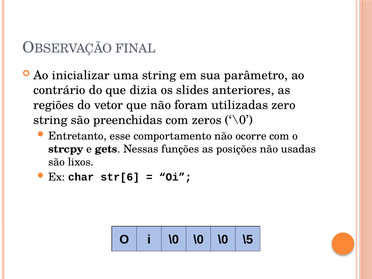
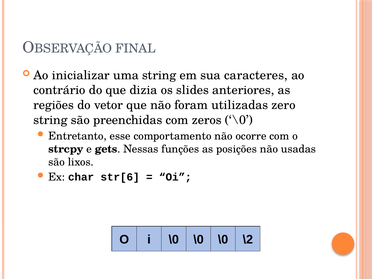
parâmetro: parâmetro -> caracteres
\5: \5 -> \2
